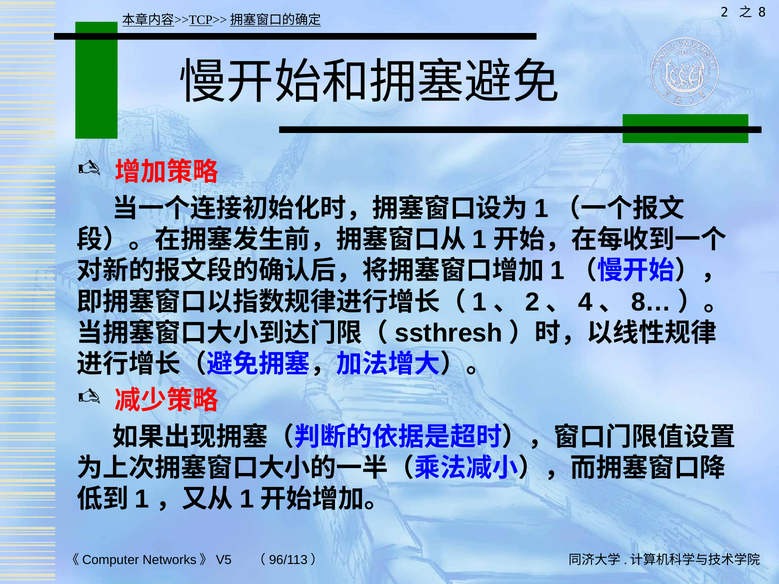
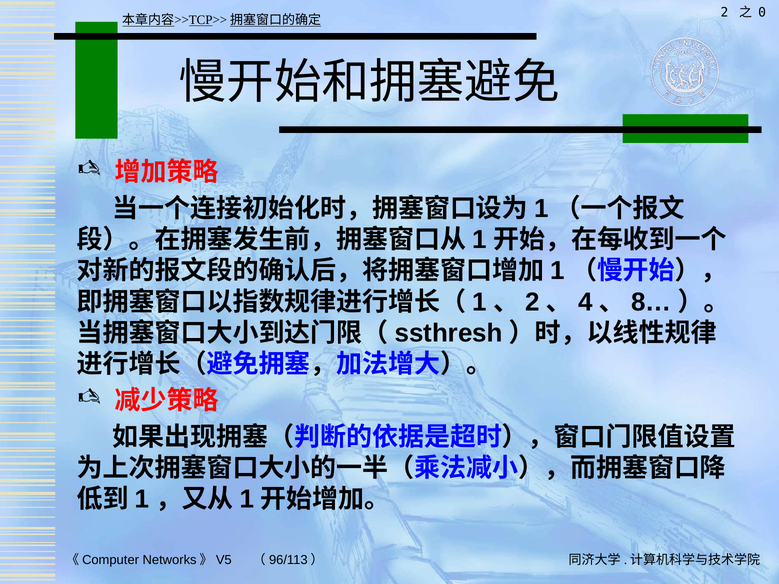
8: 8 -> 0
